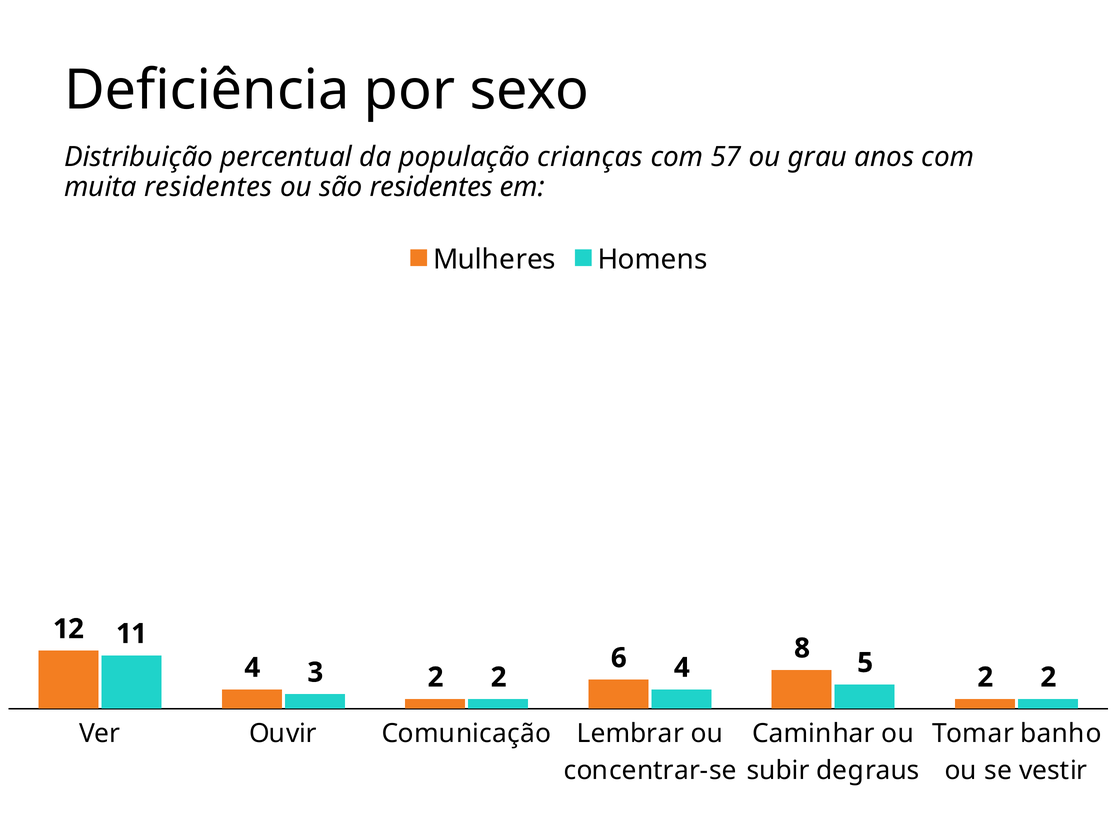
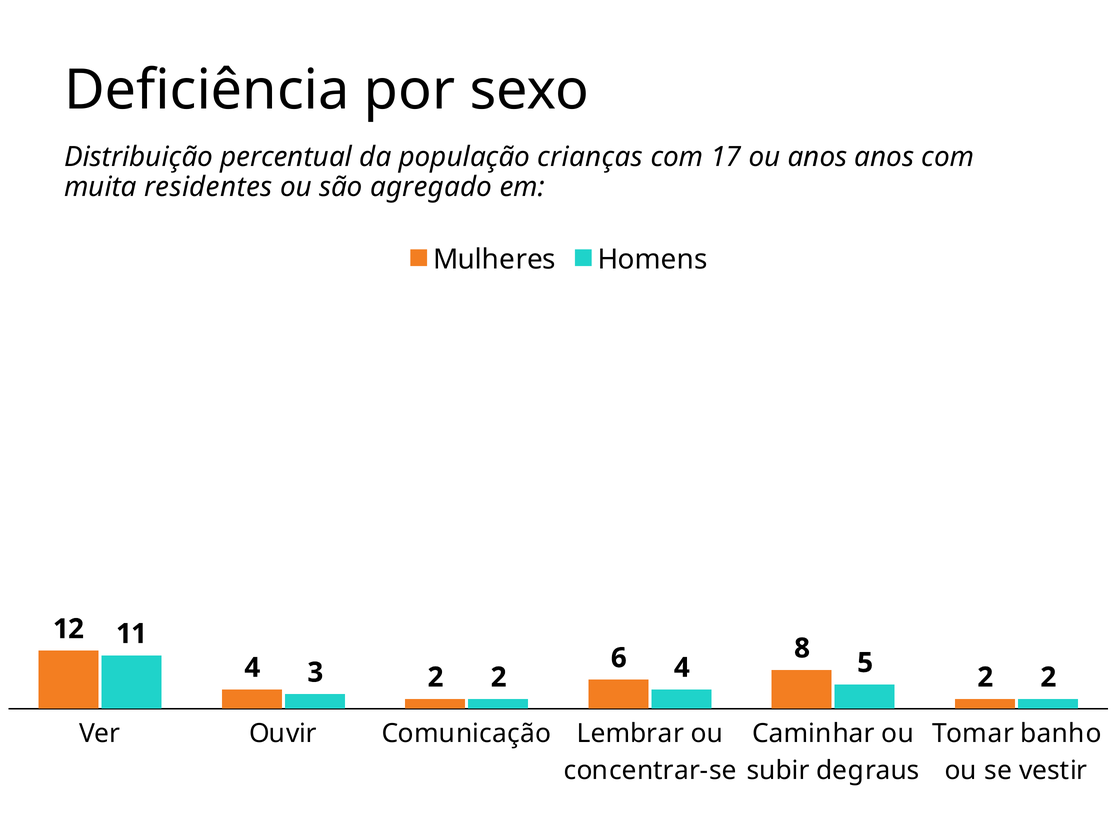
57: 57 -> 17
ou grau: grau -> anos
são residentes: residentes -> agregado
